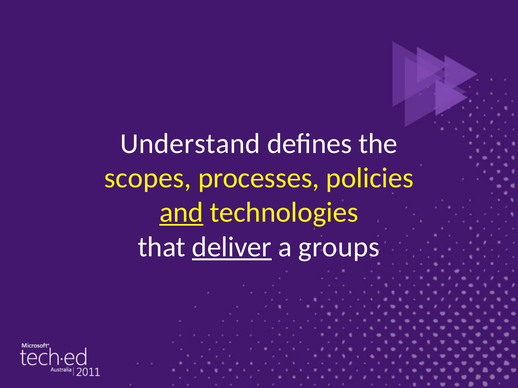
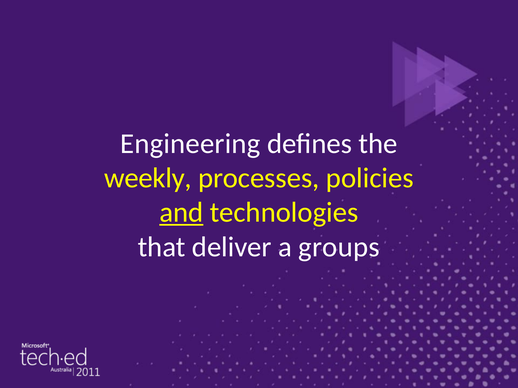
Understand: Understand -> Engineering
scopes: scopes -> weekly
deliver underline: present -> none
